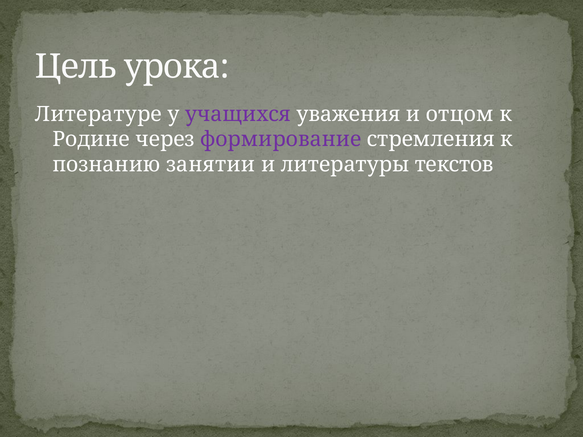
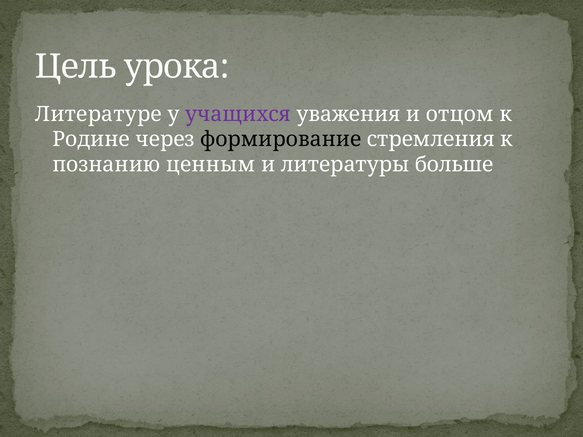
формирование colour: purple -> black
занятии: занятии -> ценным
текстов: текстов -> больше
